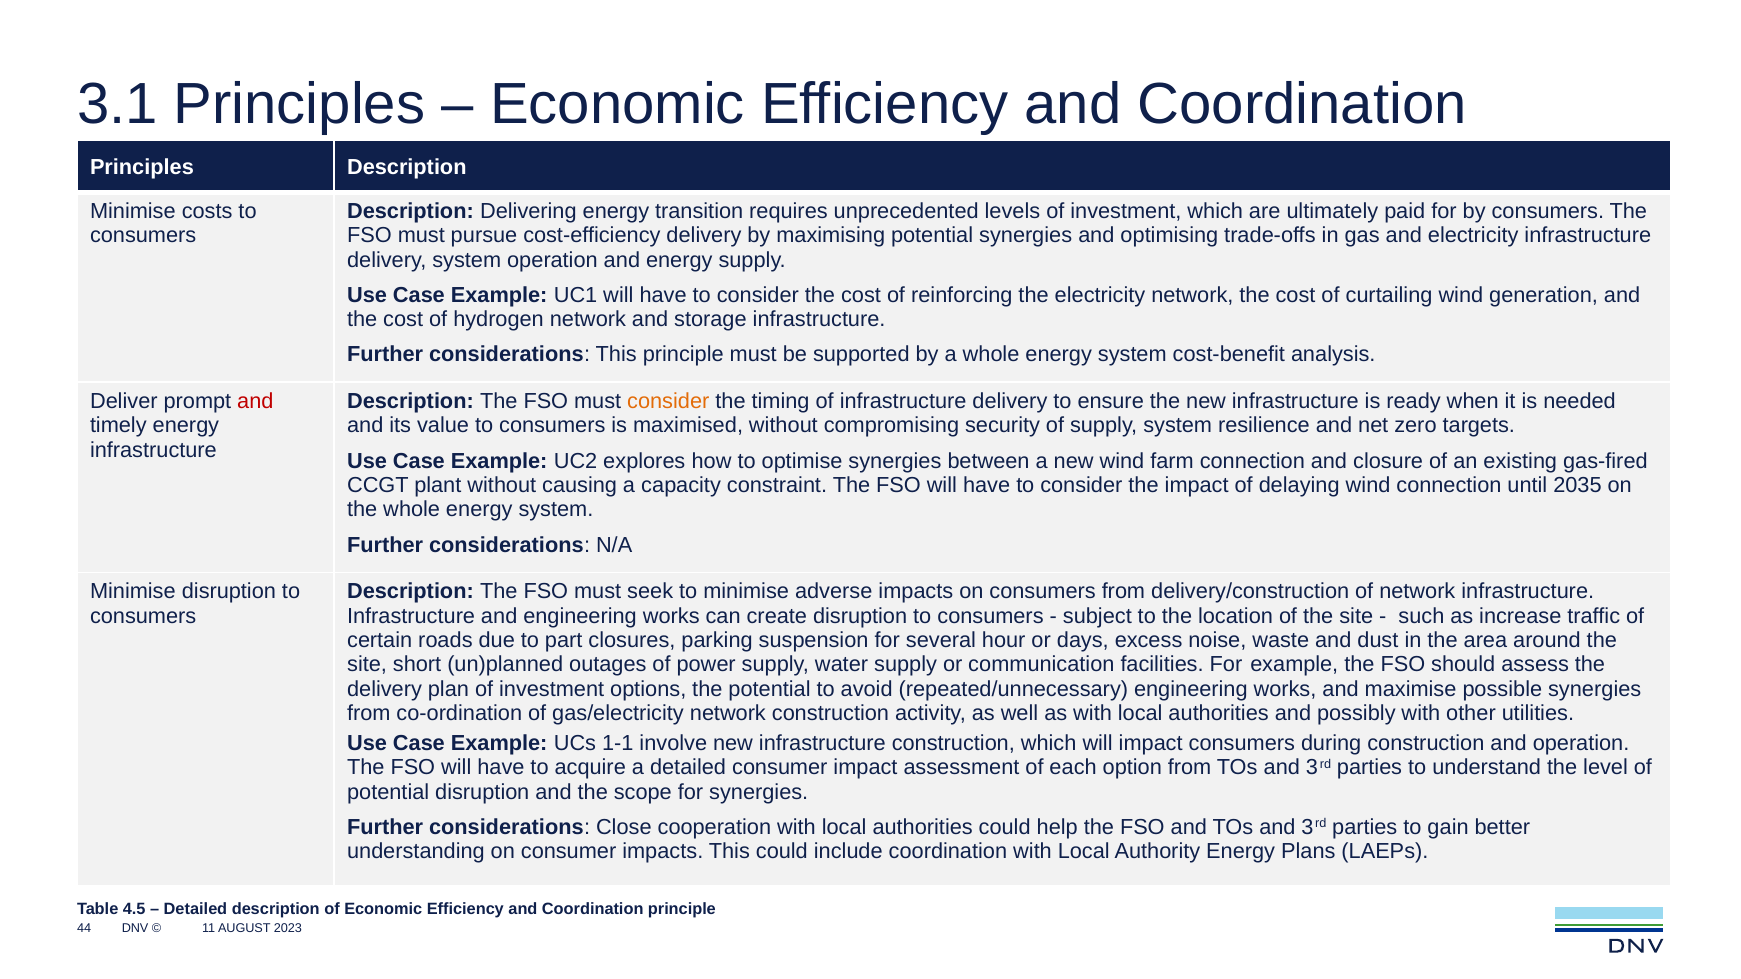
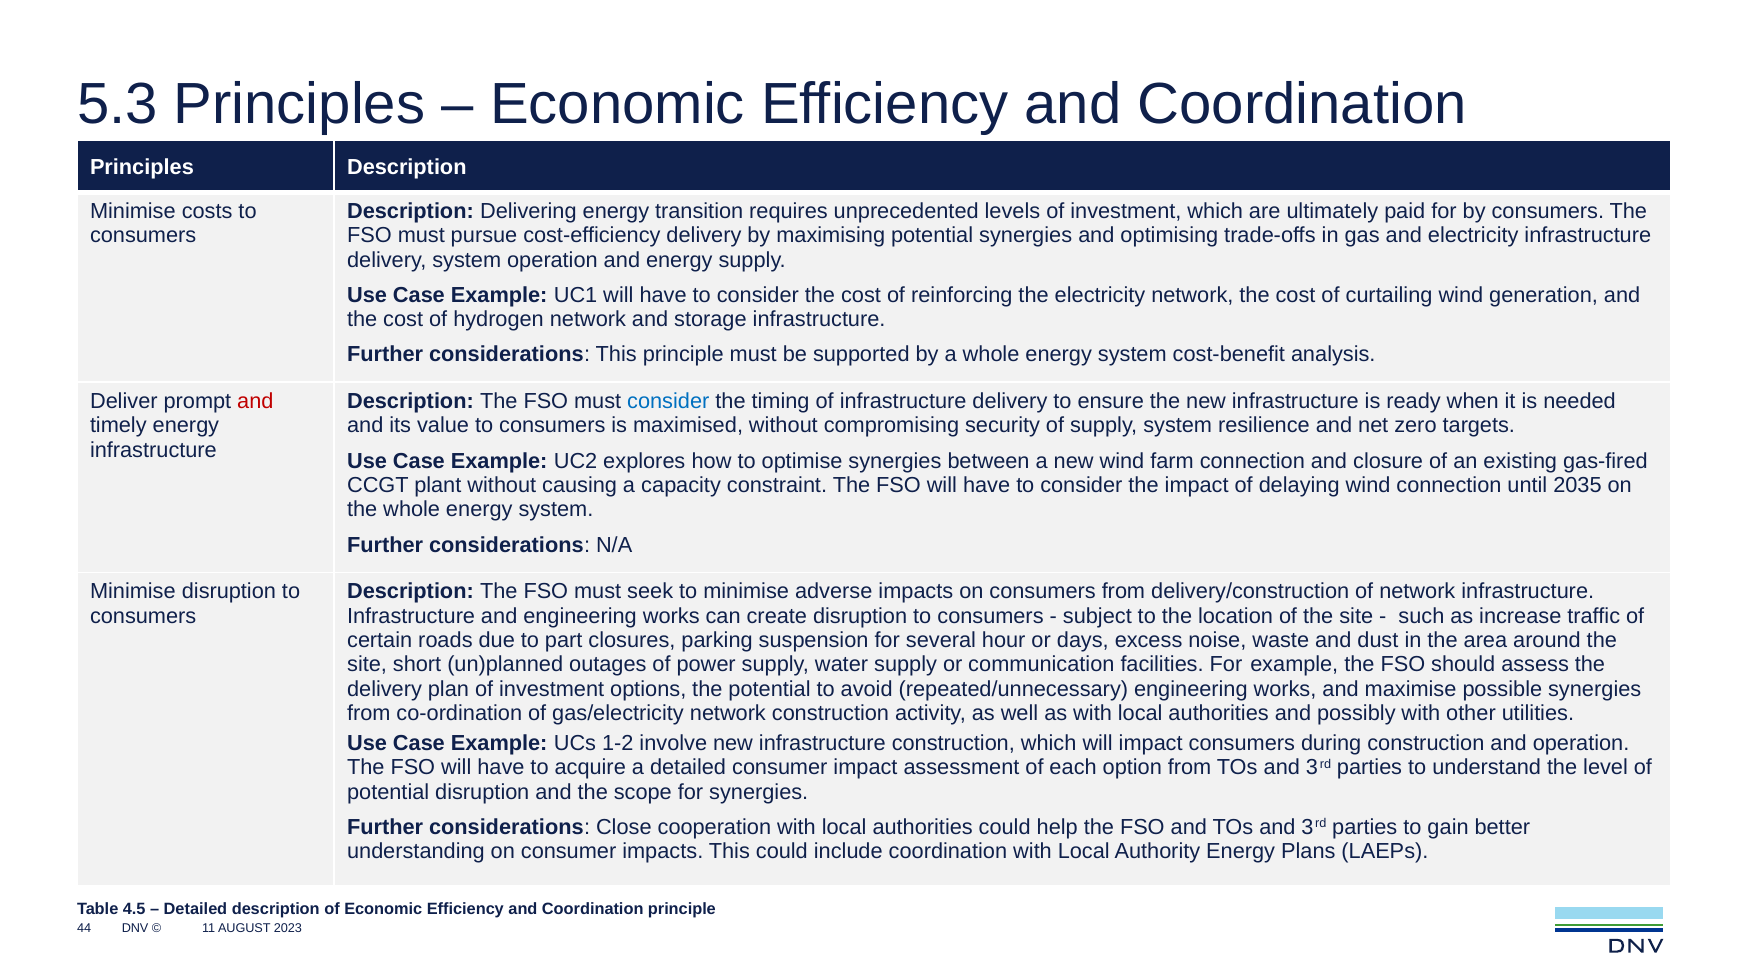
3.1: 3.1 -> 5.3
consider at (668, 402) colour: orange -> blue
1-1: 1-1 -> 1-2
